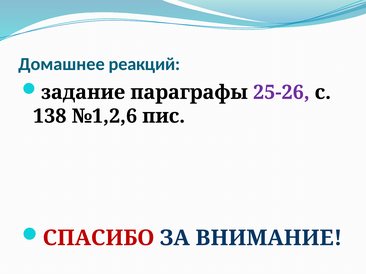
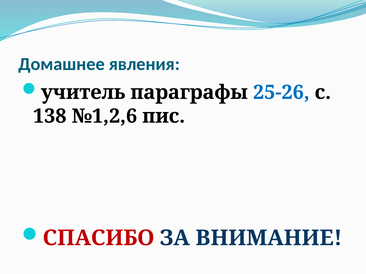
реакций: реакций -> явления
задание: задание -> учитель
25-26 colour: purple -> blue
